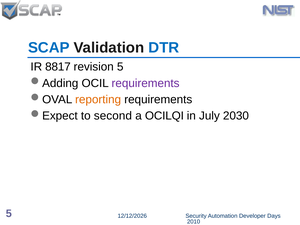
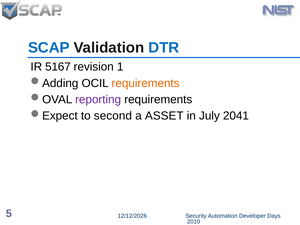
8817: 8817 -> 5167
revision 5: 5 -> 1
requirements at (146, 83) colour: purple -> orange
reporting colour: orange -> purple
OCILQI: OCILQI -> ASSET
2030: 2030 -> 2041
